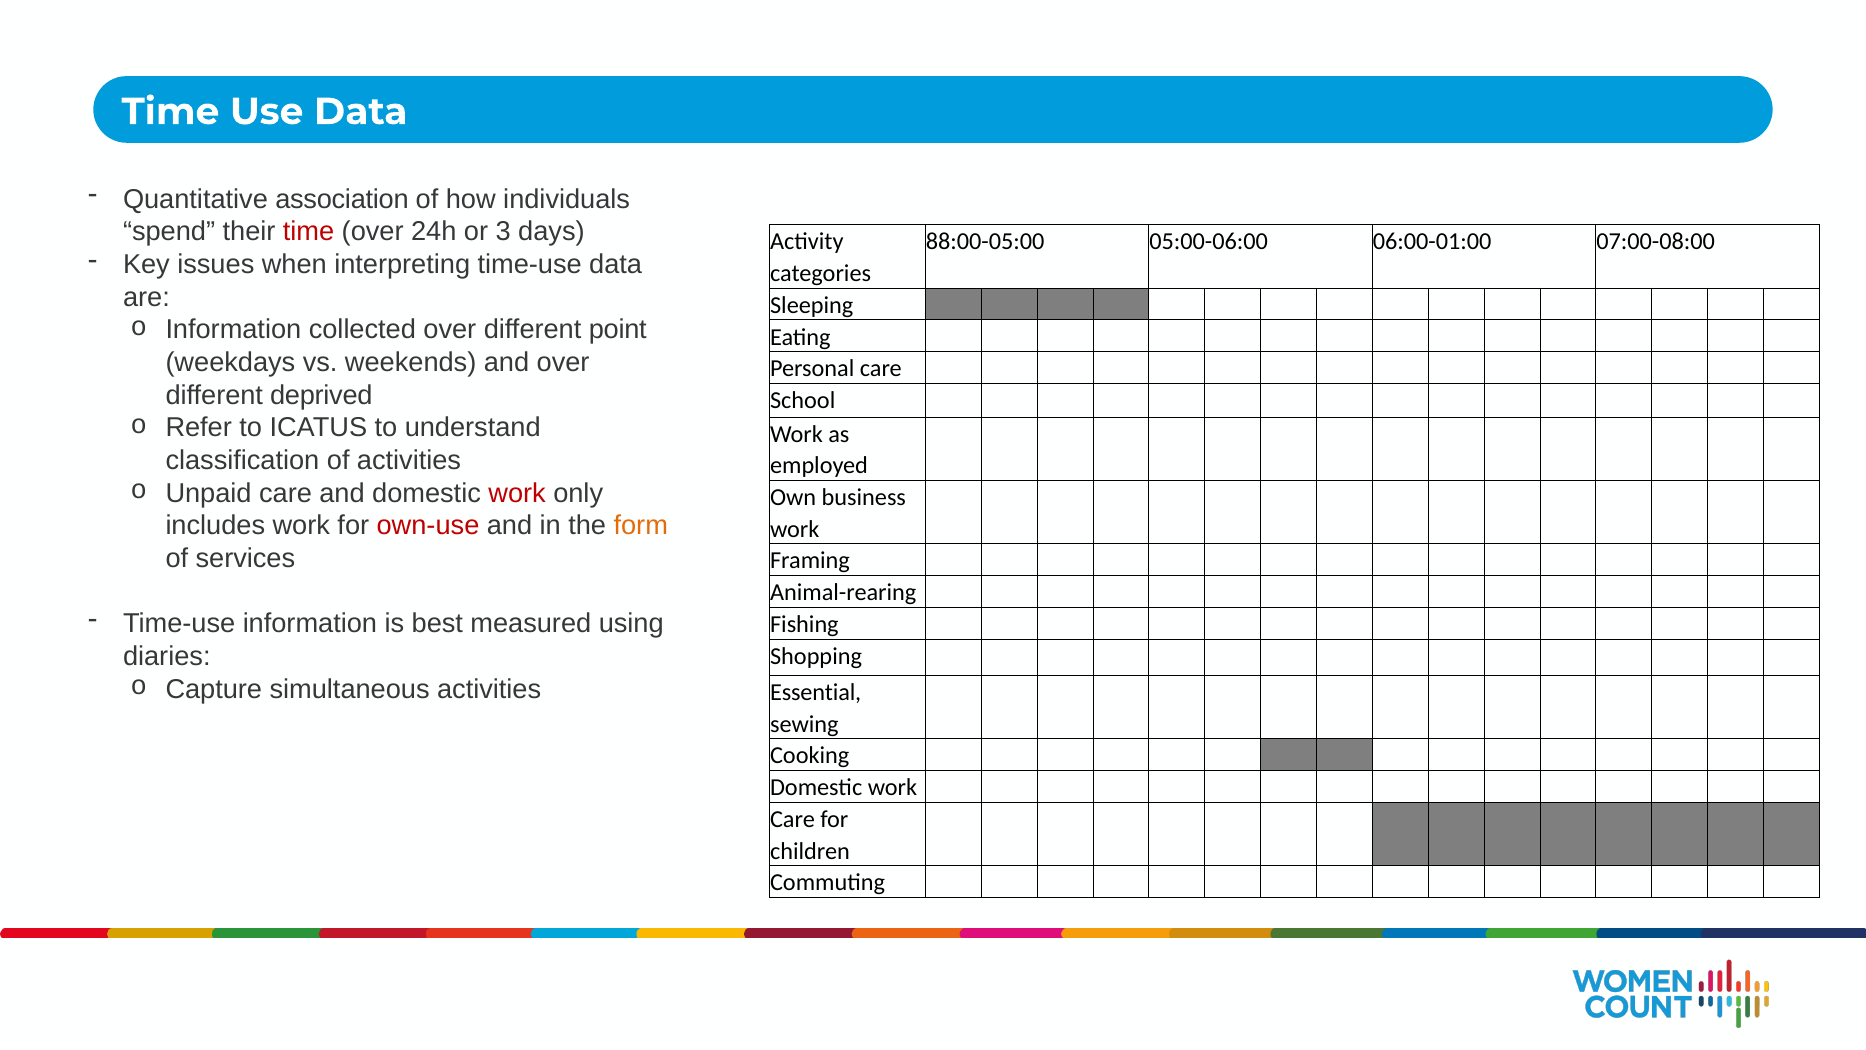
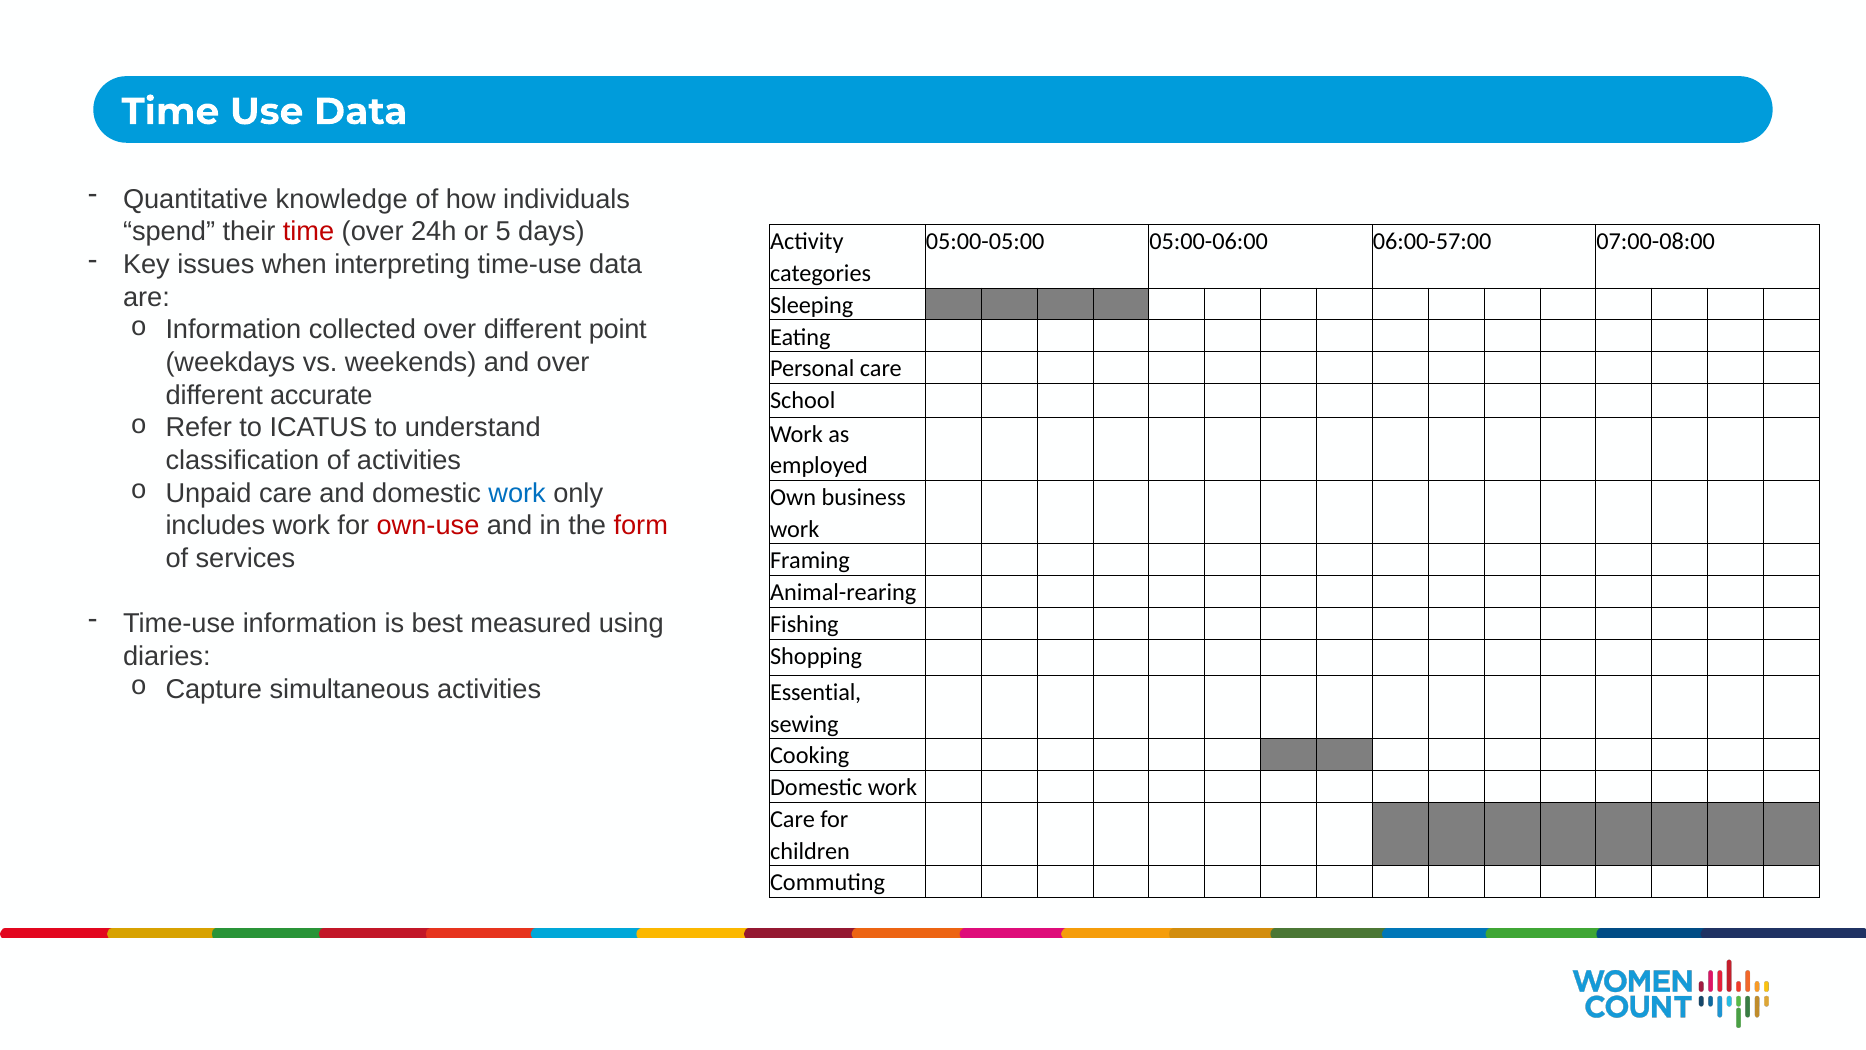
association: association -> knowledge
3: 3 -> 5
88:00-05:00: 88:00-05:00 -> 05:00-05:00
06:00-01:00: 06:00-01:00 -> 06:00-57:00
deprived: deprived -> accurate
work at (517, 493) colour: red -> blue
form colour: orange -> red
